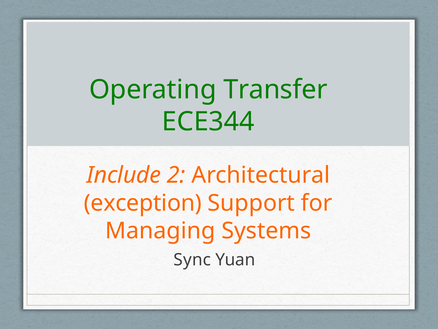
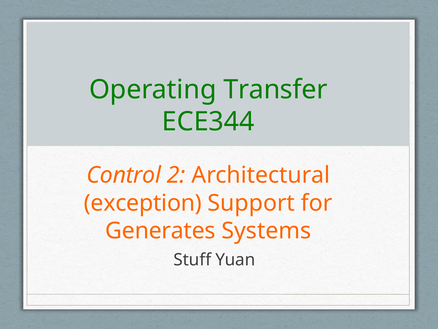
Include: Include -> Control
Managing: Managing -> Generates
Sync: Sync -> Stuff
